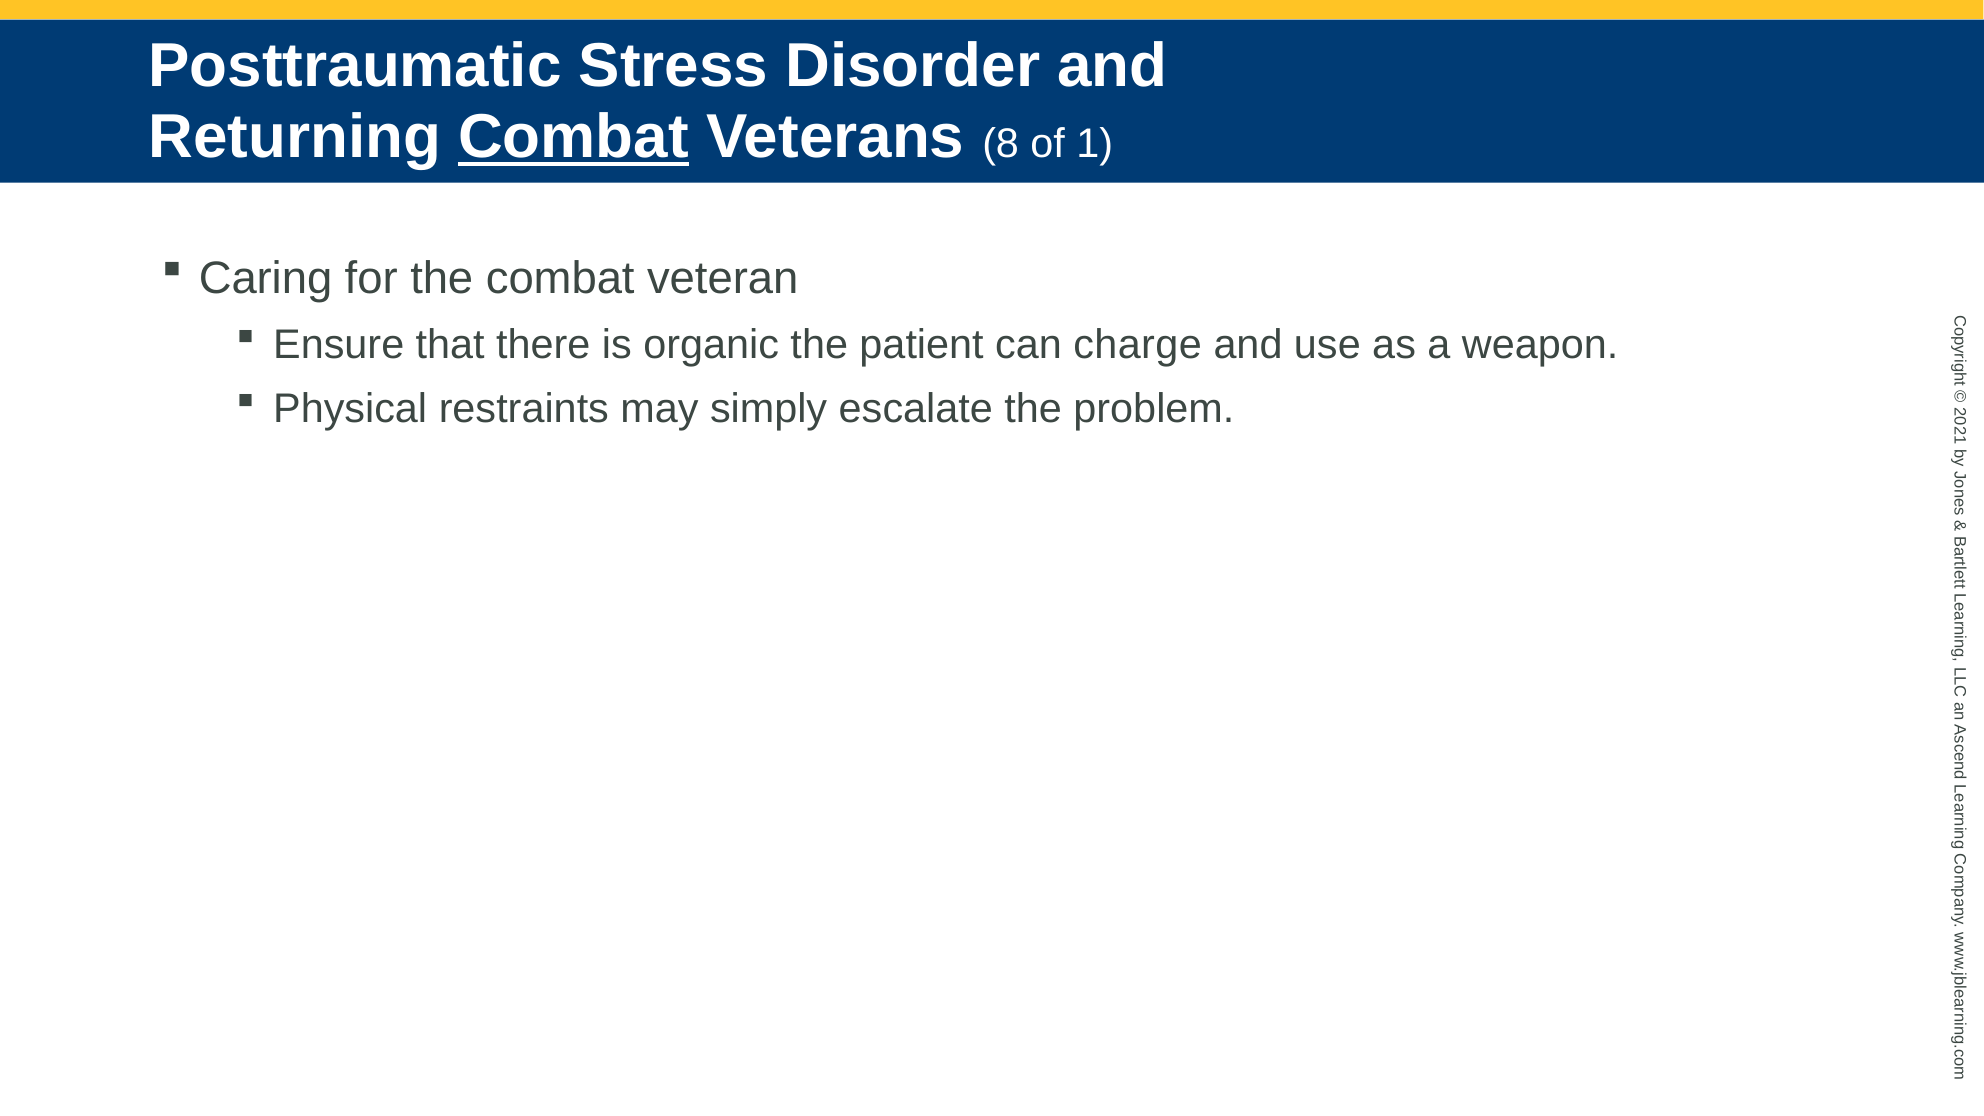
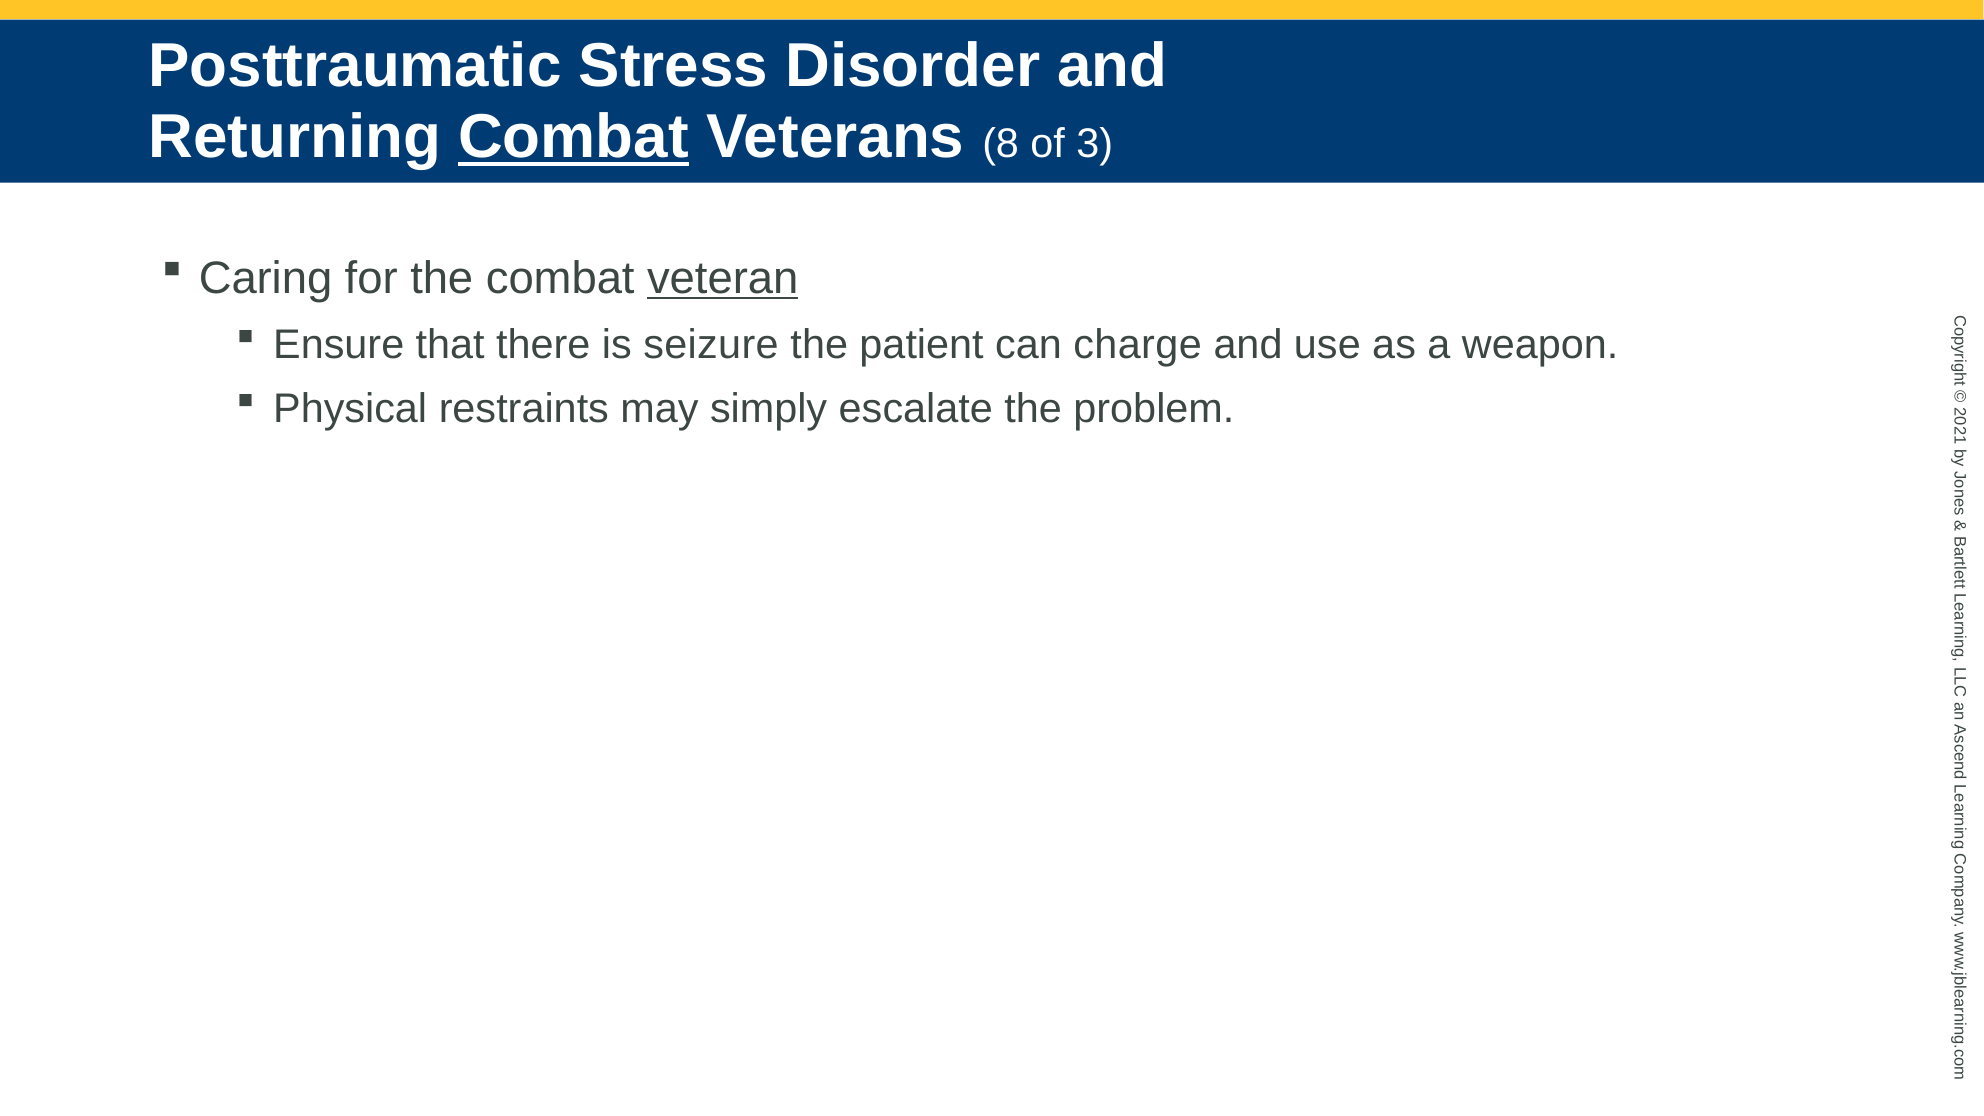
of 1: 1 -> 3
veteran underline: none -> present
organic: organic -> seizure
